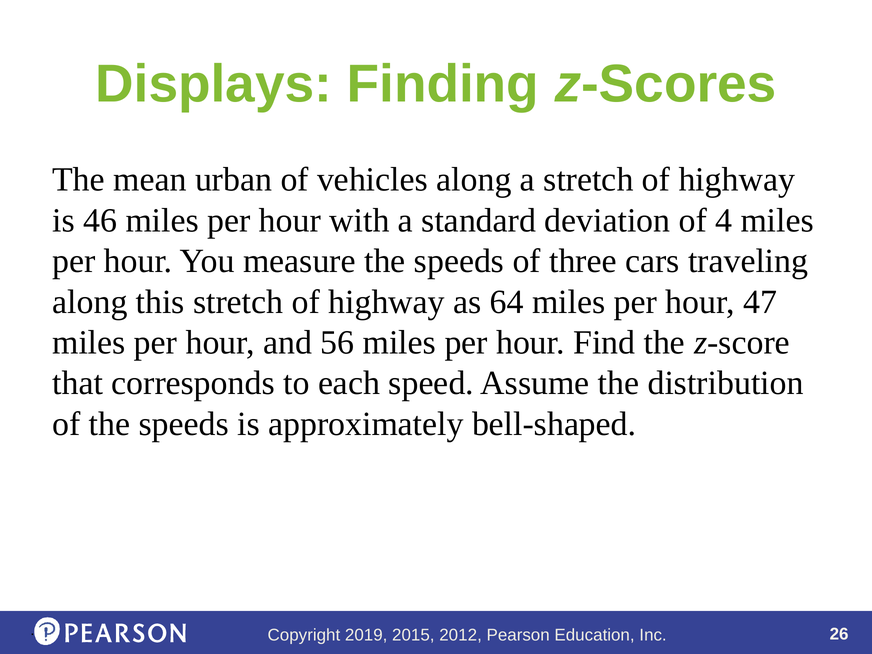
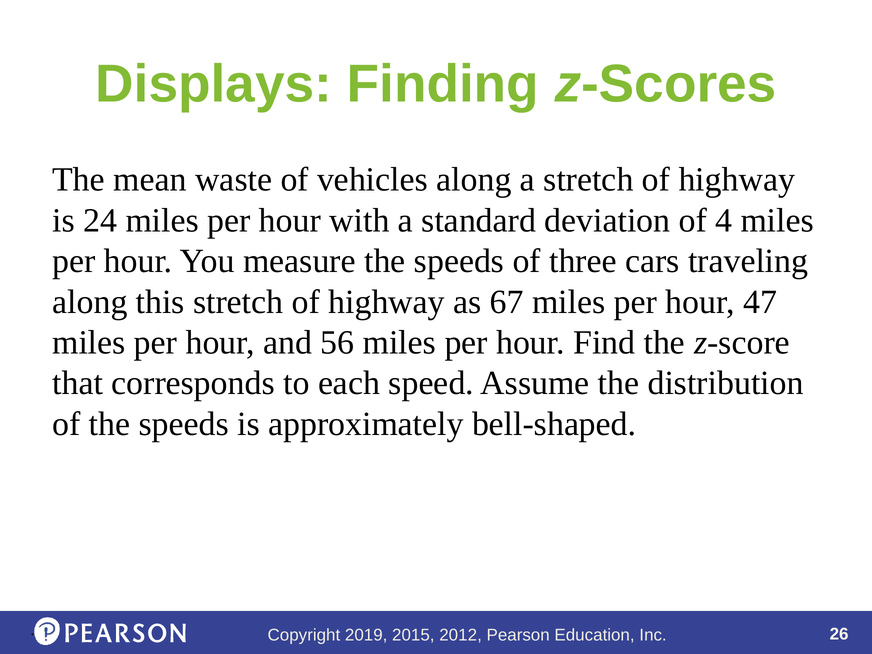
urban: urban -> waste
46: 46 -> 24
64: 64 -> 67
